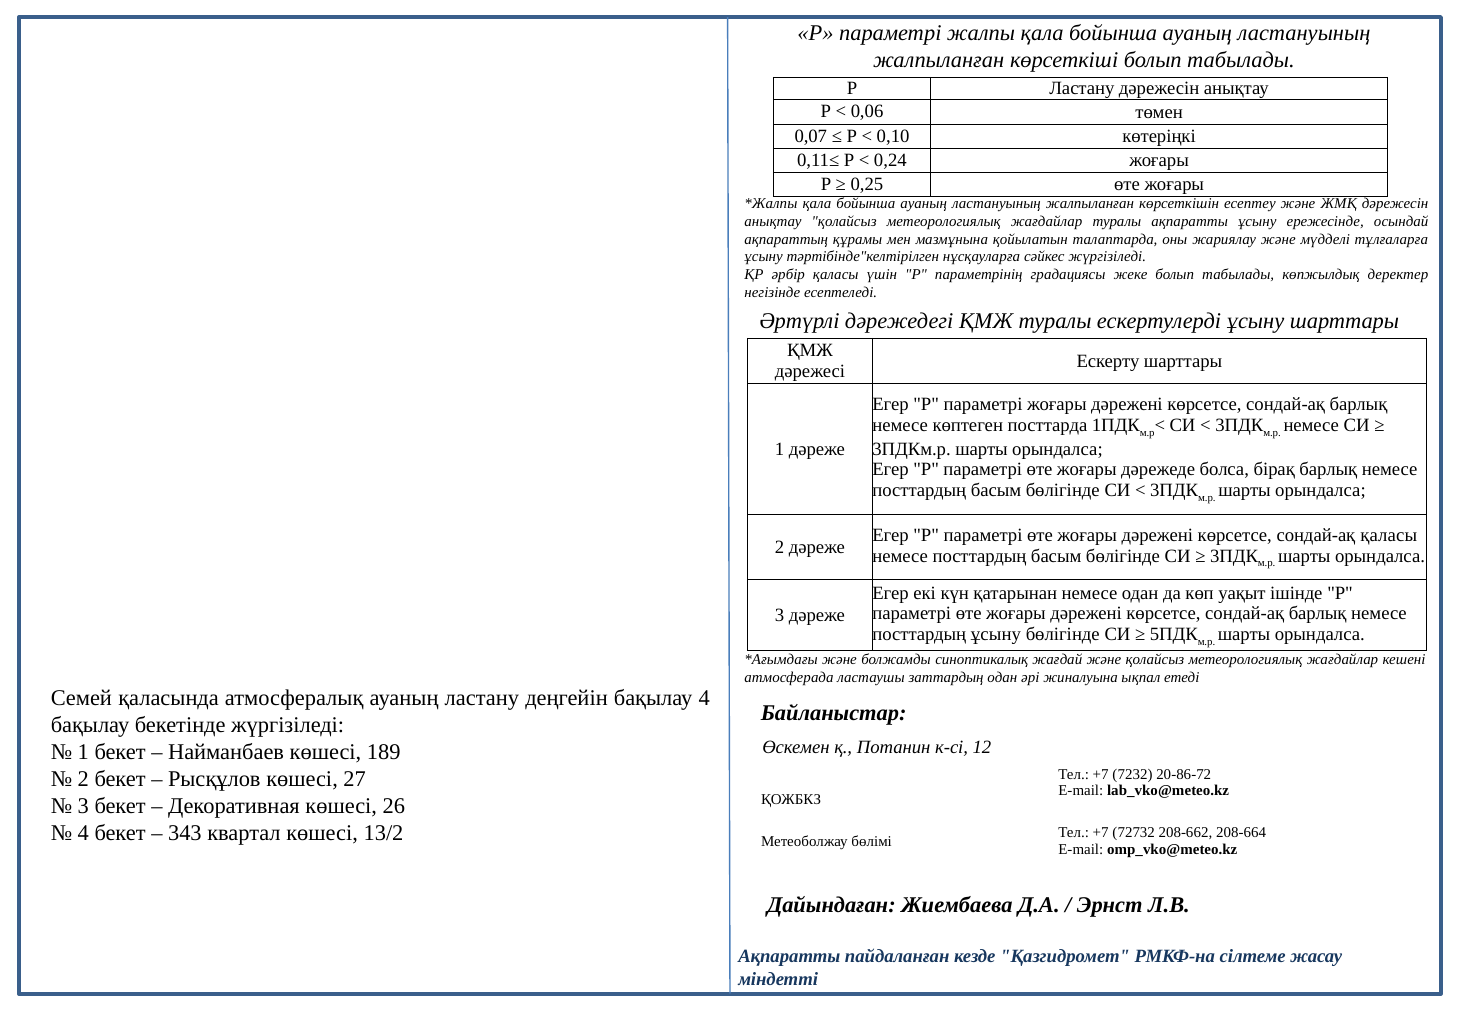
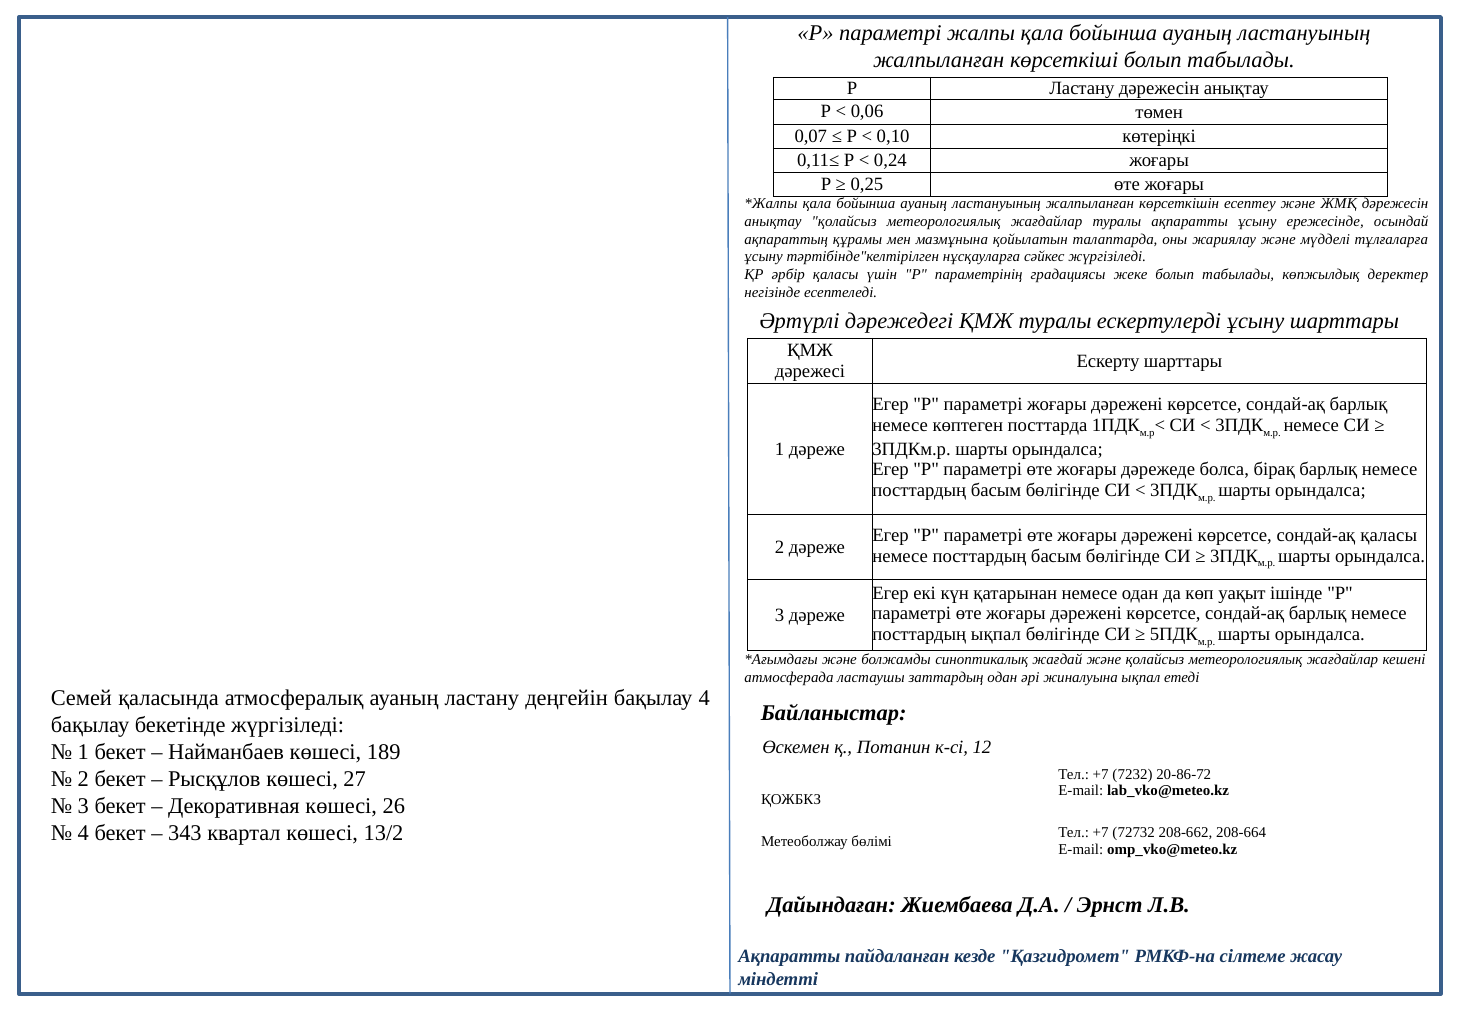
посттардың ұсыну: ұсыну -> ықпал
